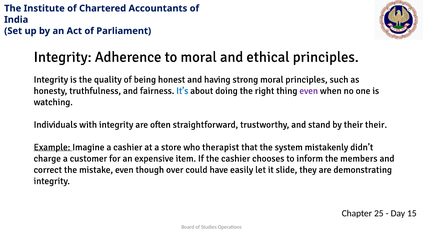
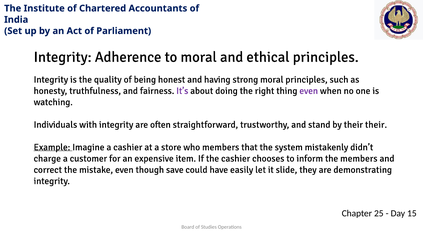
It’s colour: blue -> purple
who therapist: therapist -> members
over: over -> save
